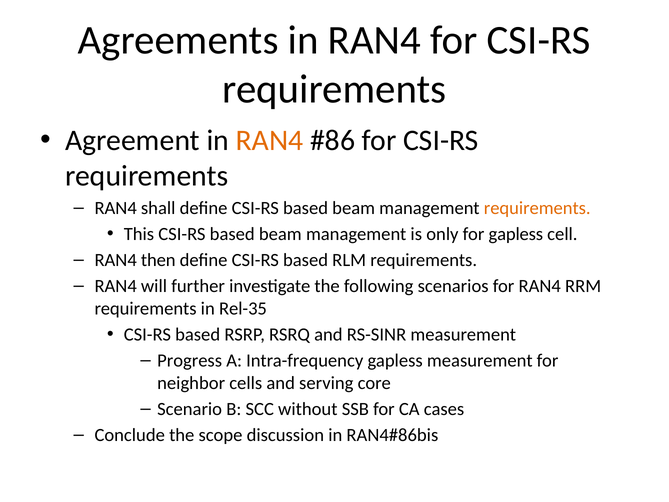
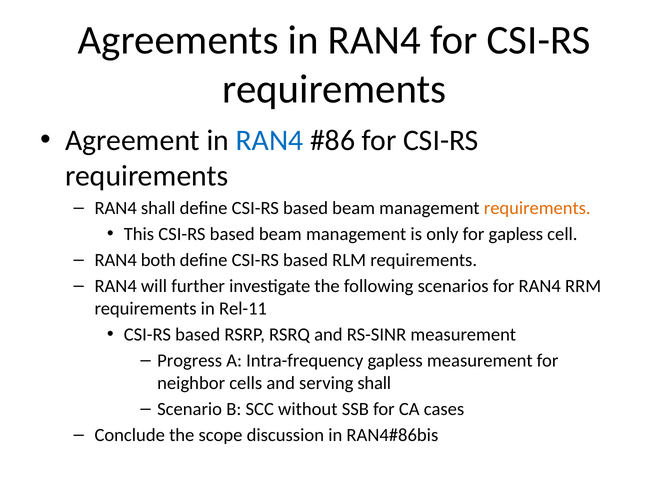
RAN4 at (270, 140) colour: orange -> blue
then: then -> both
Rel-35: Rel-35 -> Rel-11
serving core: core -> shall
